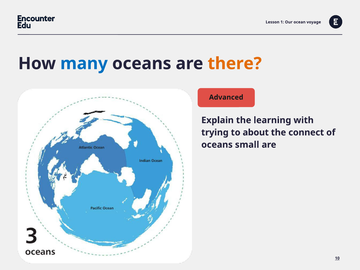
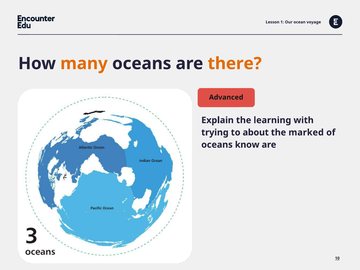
many colour: blue -> orange
connect: connect -> marked
small: small -> know
